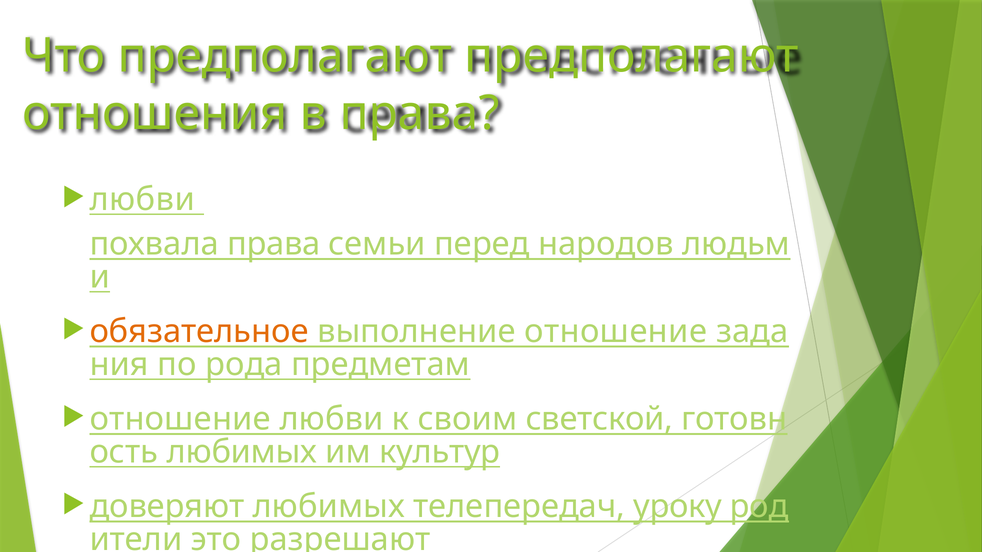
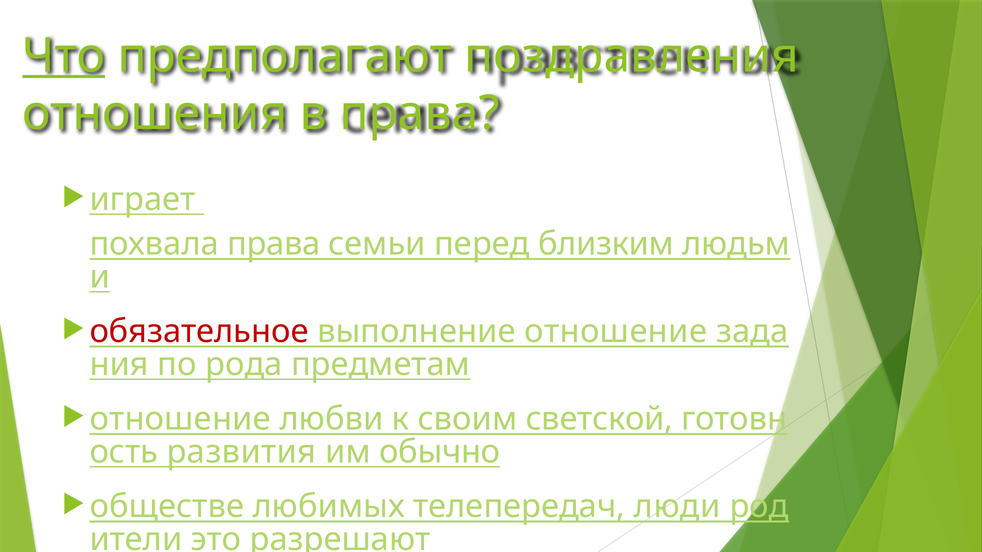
Что underline: none -> present
предполагают предполагают: предполагают -> поздравления
любви at (142, 200): любви -> играет
народов: народов -> близким
обязательное colour: orange -> red
любимых at (242, 452): любимых -> развития
культур: культур -> обычно
доверяют: доверяют -> обществе
уроку: уроку -> люди
